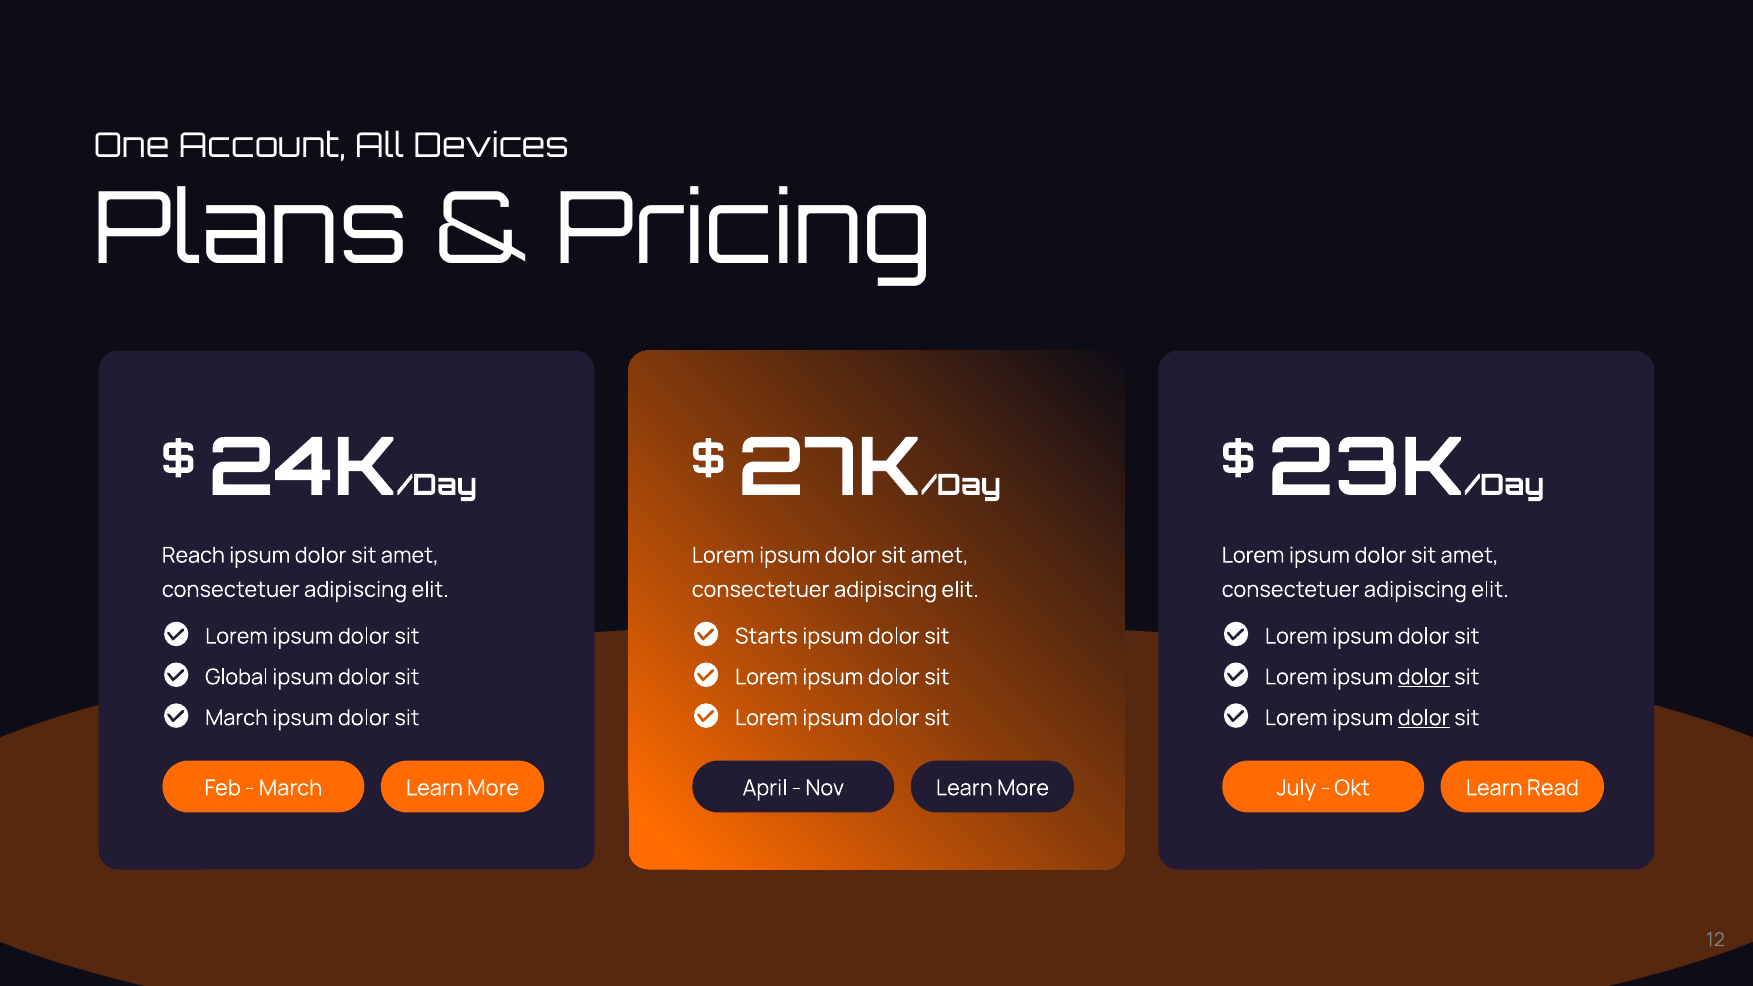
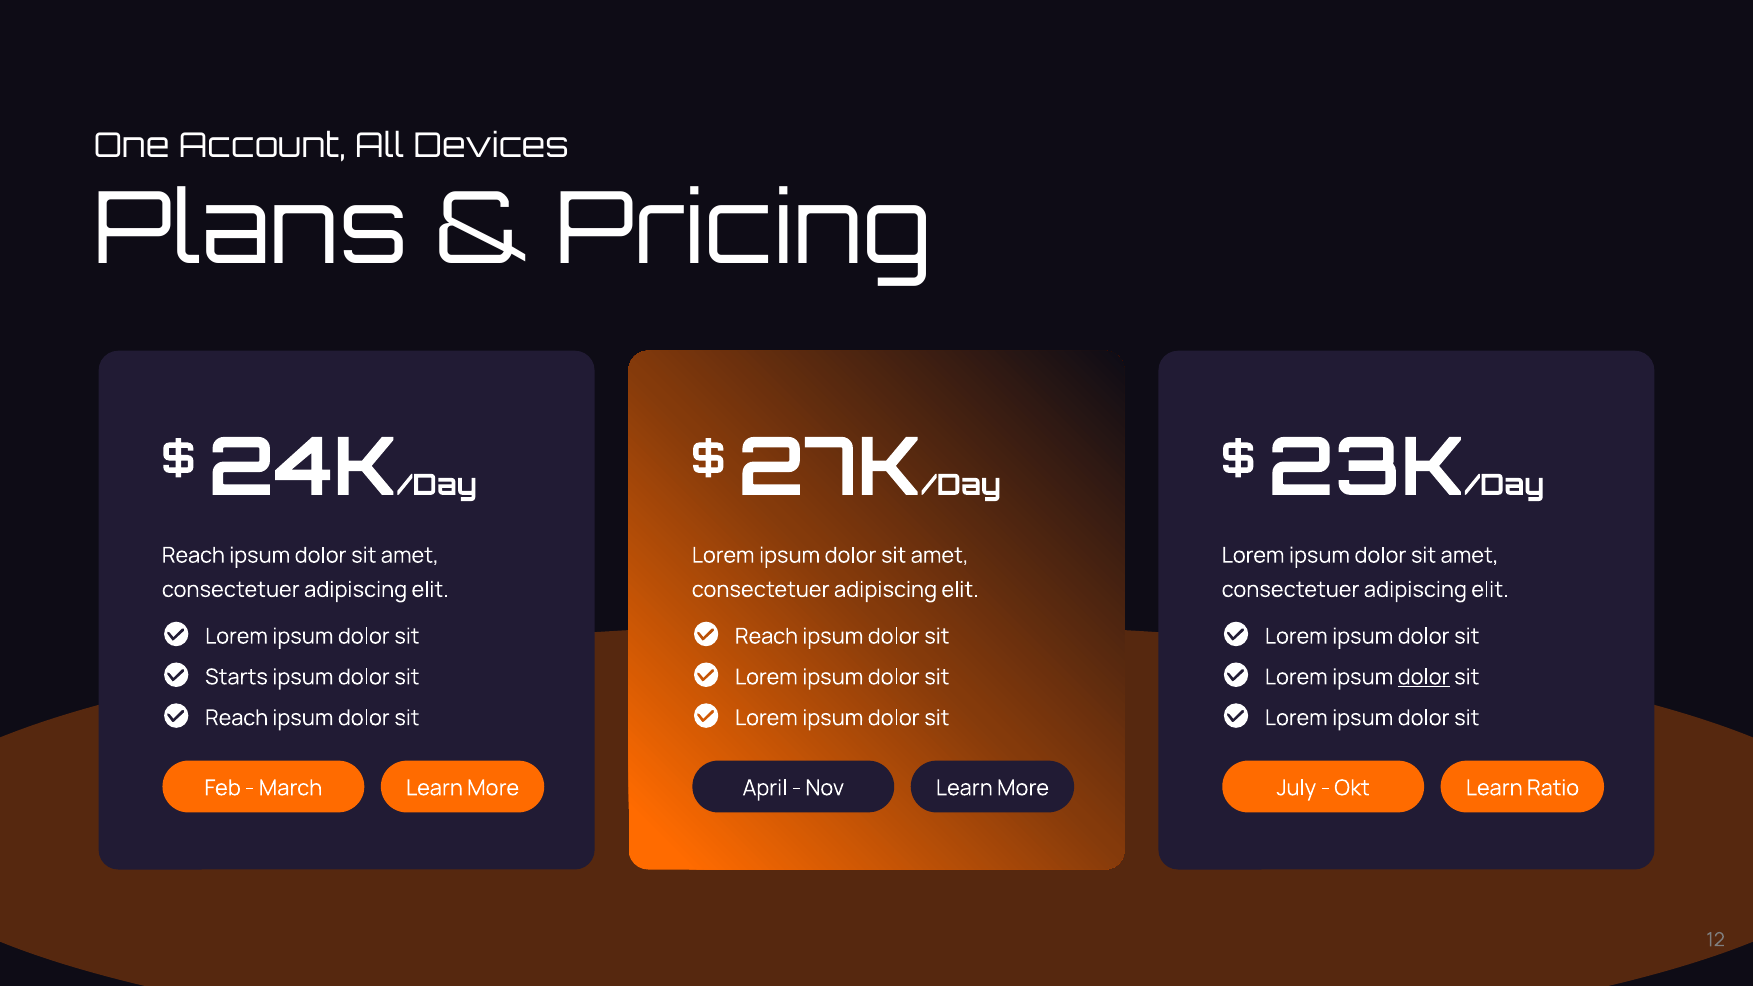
Starts at (766, 636): Starts -> Reach
Global: Global -> Starts
March at (237, 718): March -> Reach
dolor at (1424, 718) underline: present -> none
Read: Read -> Ratio
